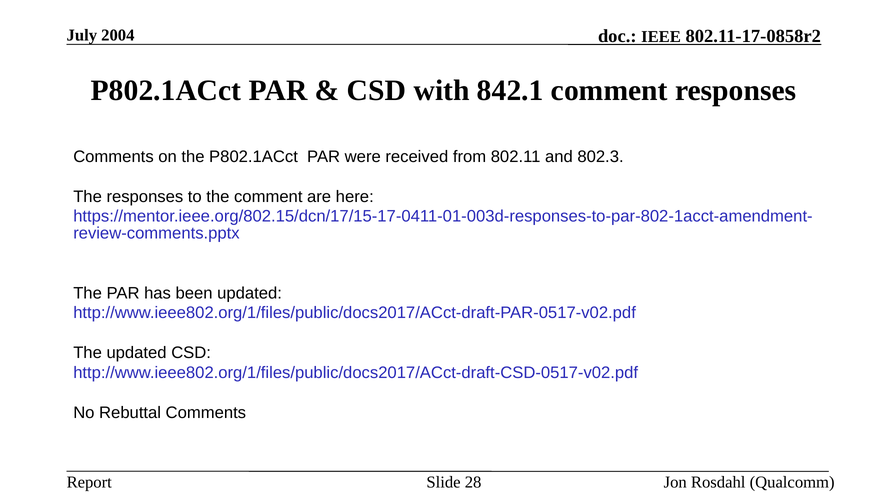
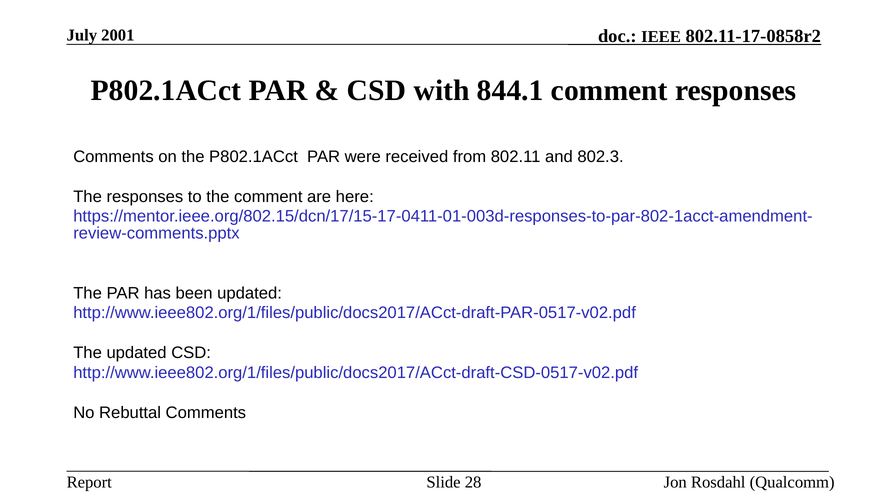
2004: 2004 -> 2001
842.1: 842.1 -> 844.1
